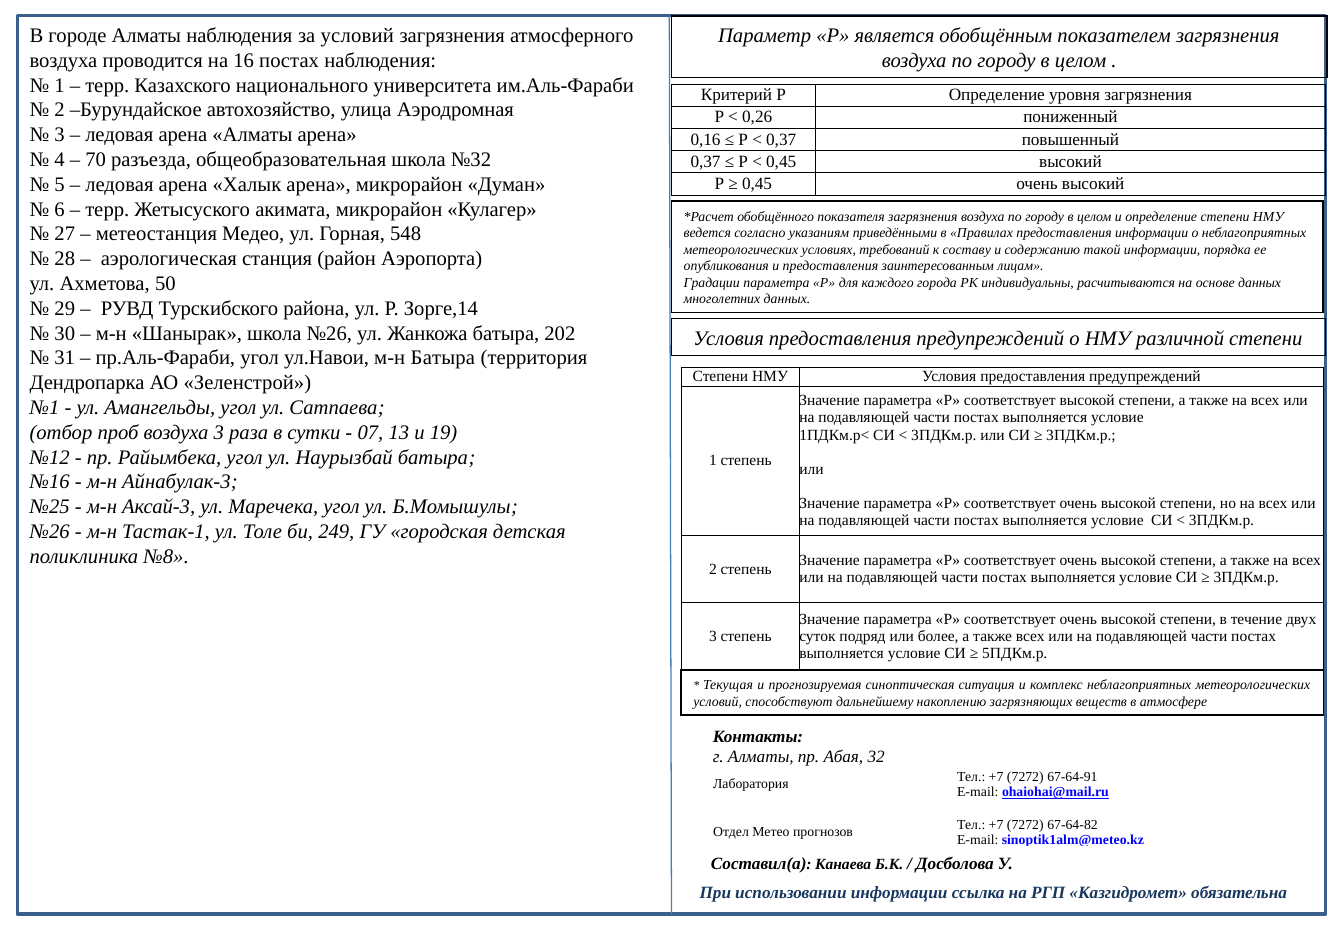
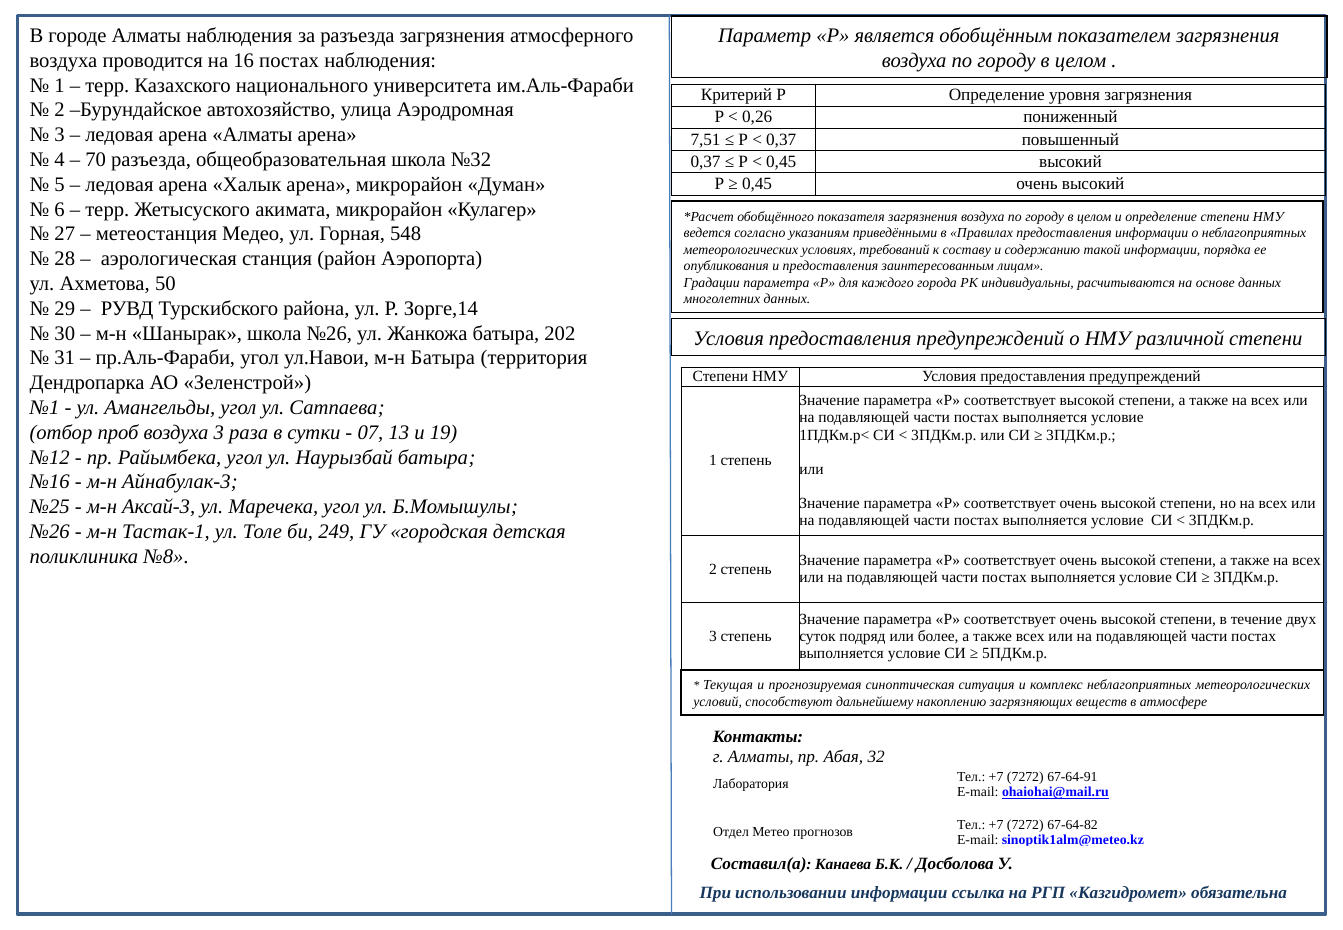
за условий: условий -> разъезда
0,16: 0,16 -> 7,51
